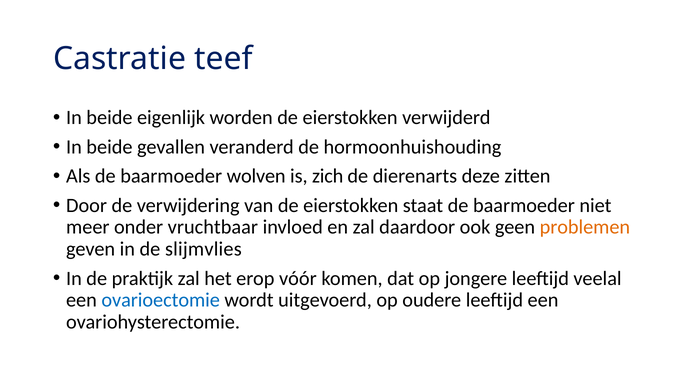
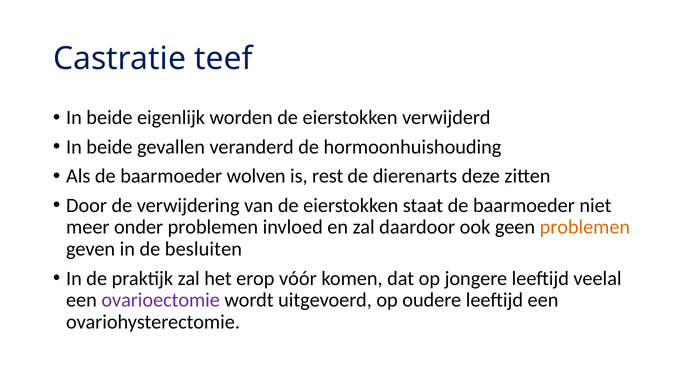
zich: zich -> rest
onder vruchtbaar: vruchtbaar -> problemen
slijmvlies: slijmvlies -> besluiten
ovarioectomie colour: blue -> purple
